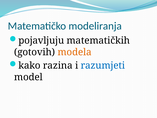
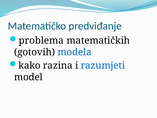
modeliranja: modeliranja -> predviđanje
pojavljuju: pojavljuju -> problema
modela colour: orange -> blue
